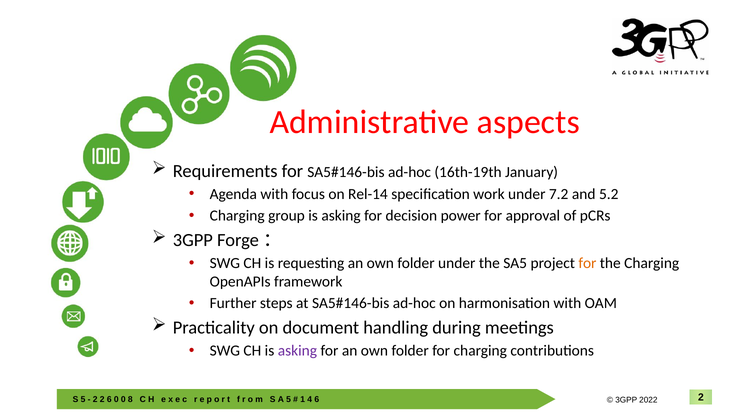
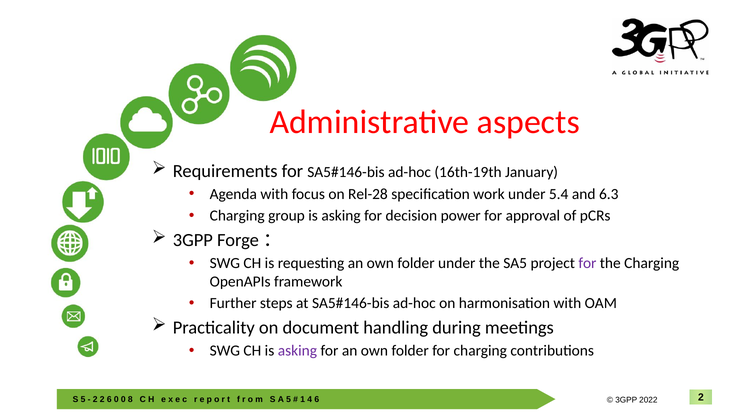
Rel-14: Rel-14 -> Rel-28
7.2: 7.2 -> 5.4
5.2: 5.2 -> 6.3
for at (587, 263) colour: orange -> purple
